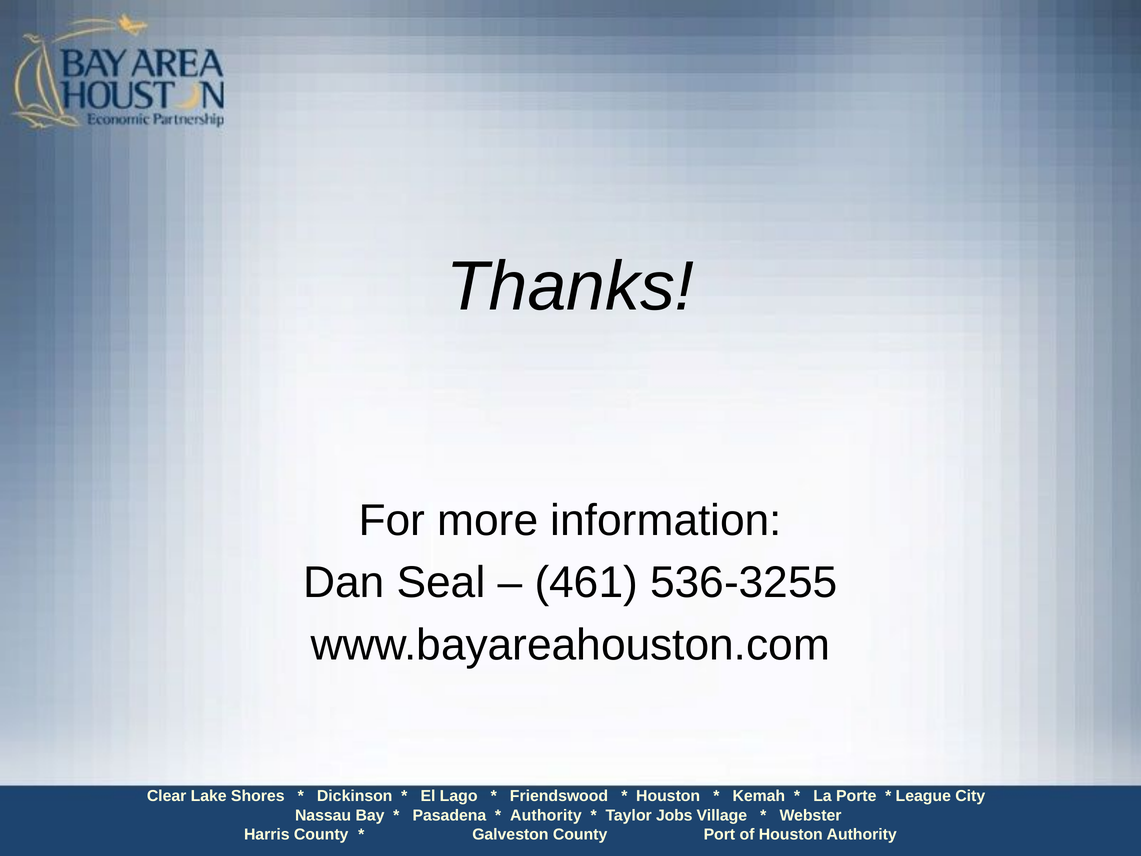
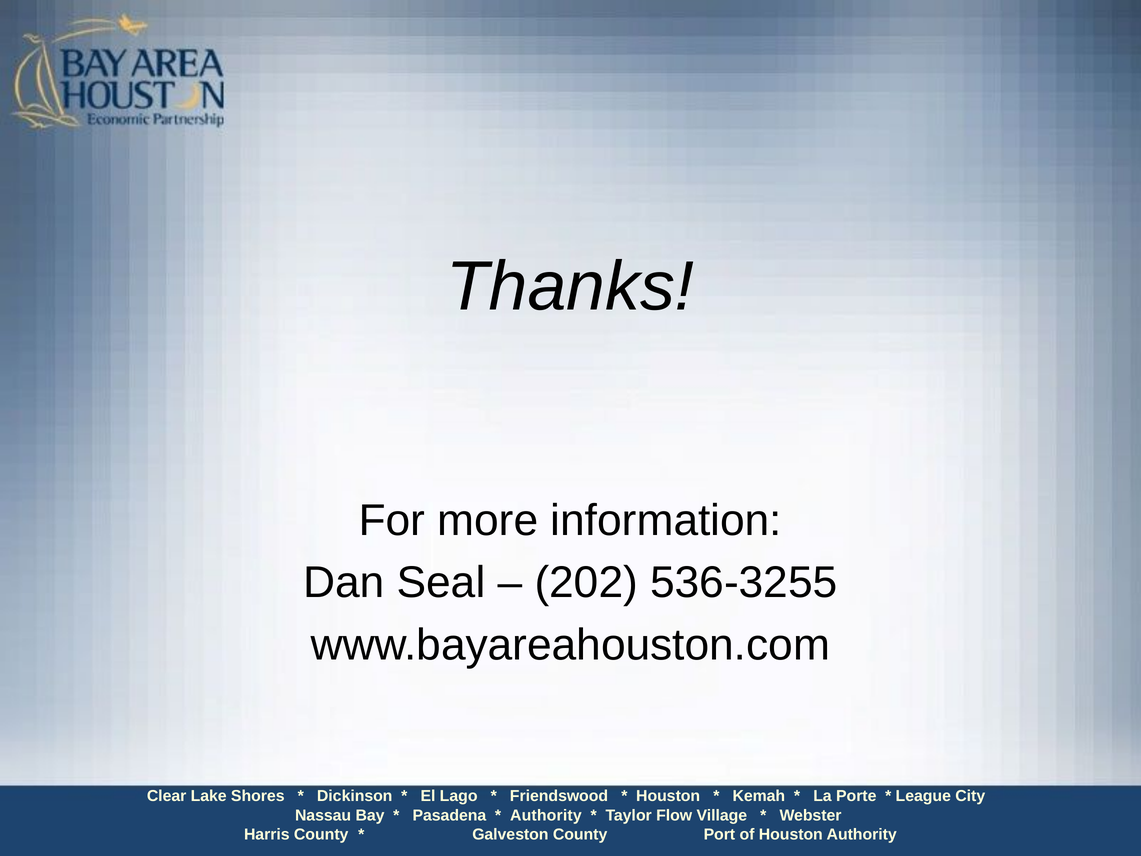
461: 461 -> 202
Jobs: Jobs -> Flow
